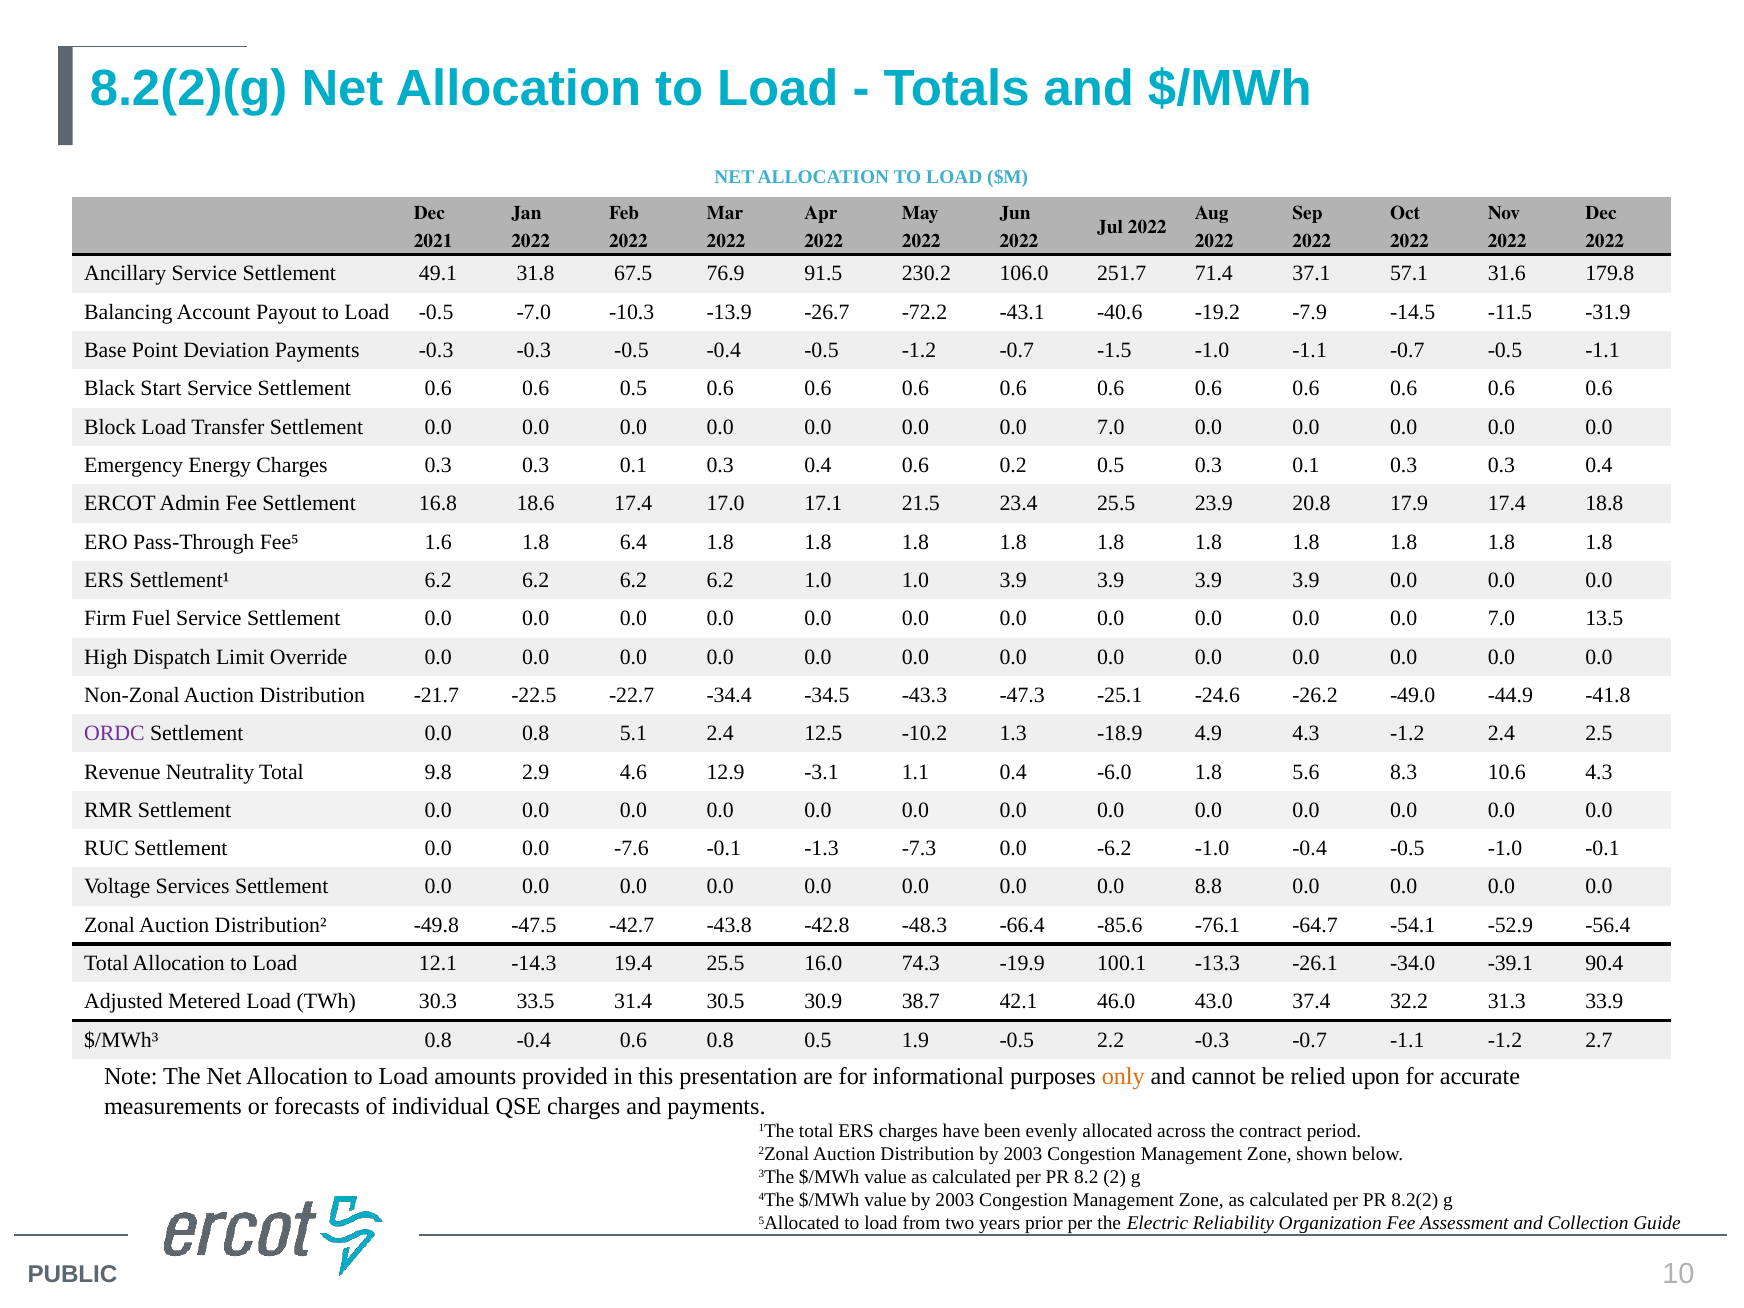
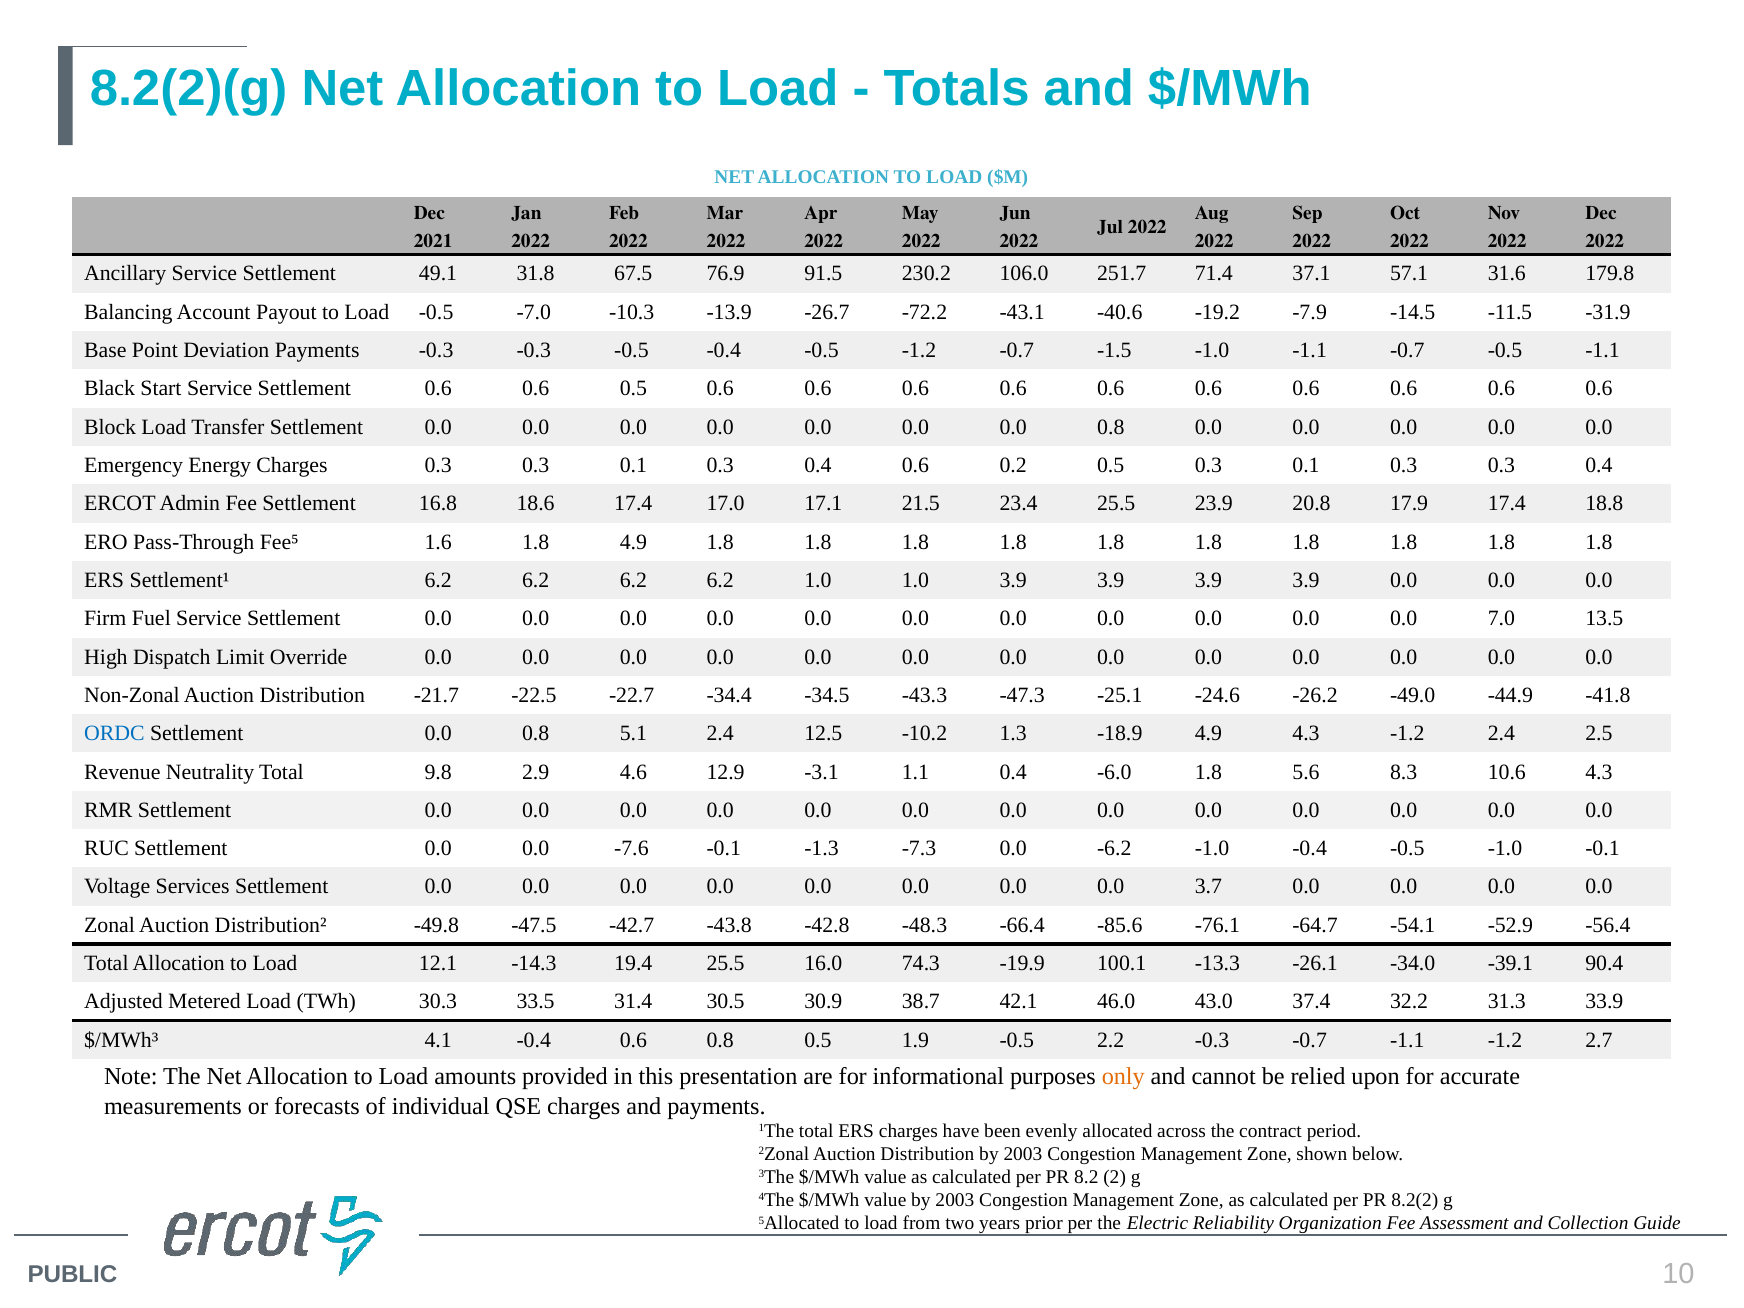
7.0 at (1111, 427): 7.0 -> 0.8
1.8 6.4: 6.4 -> 4.9
ORDC colour: purple -> blue
8.8: 8.8 -> 3.7
$/MWh³ 0.8: 0.8 -> 4.1
